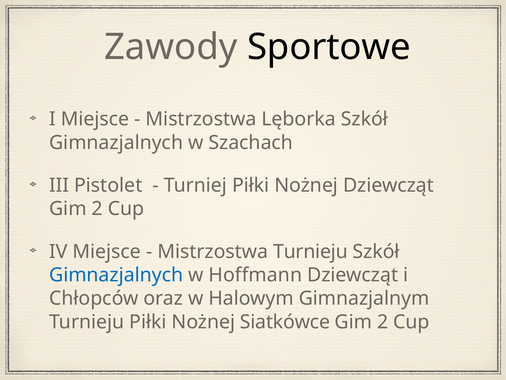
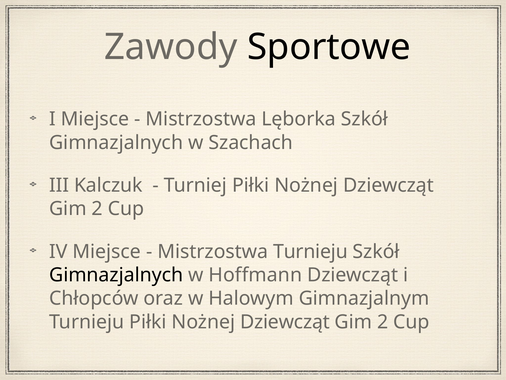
Pistolet: Pistolet -> Kalczuk
Gimnazjalnych at (116, 275) colour: blue -> black
Turnieju Piłki Nożnej Siatkówce: Siatkówce -> Dziewcząt
